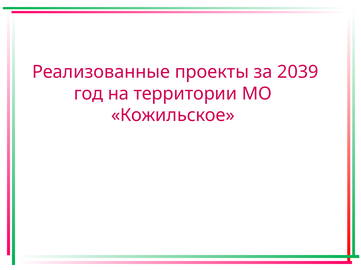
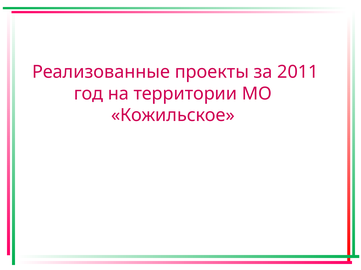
2039: 2039 -> 2011
